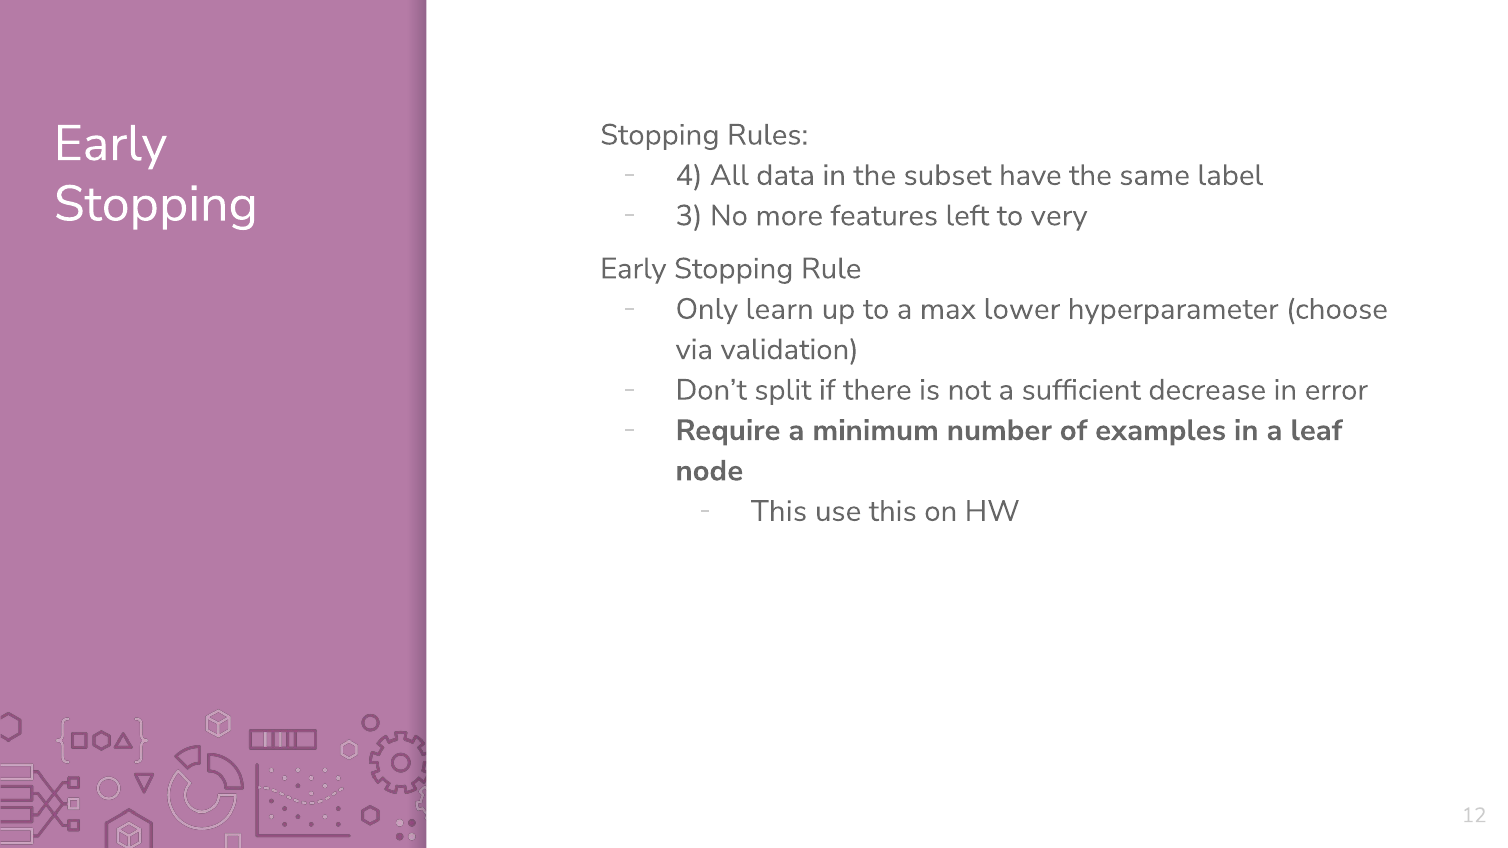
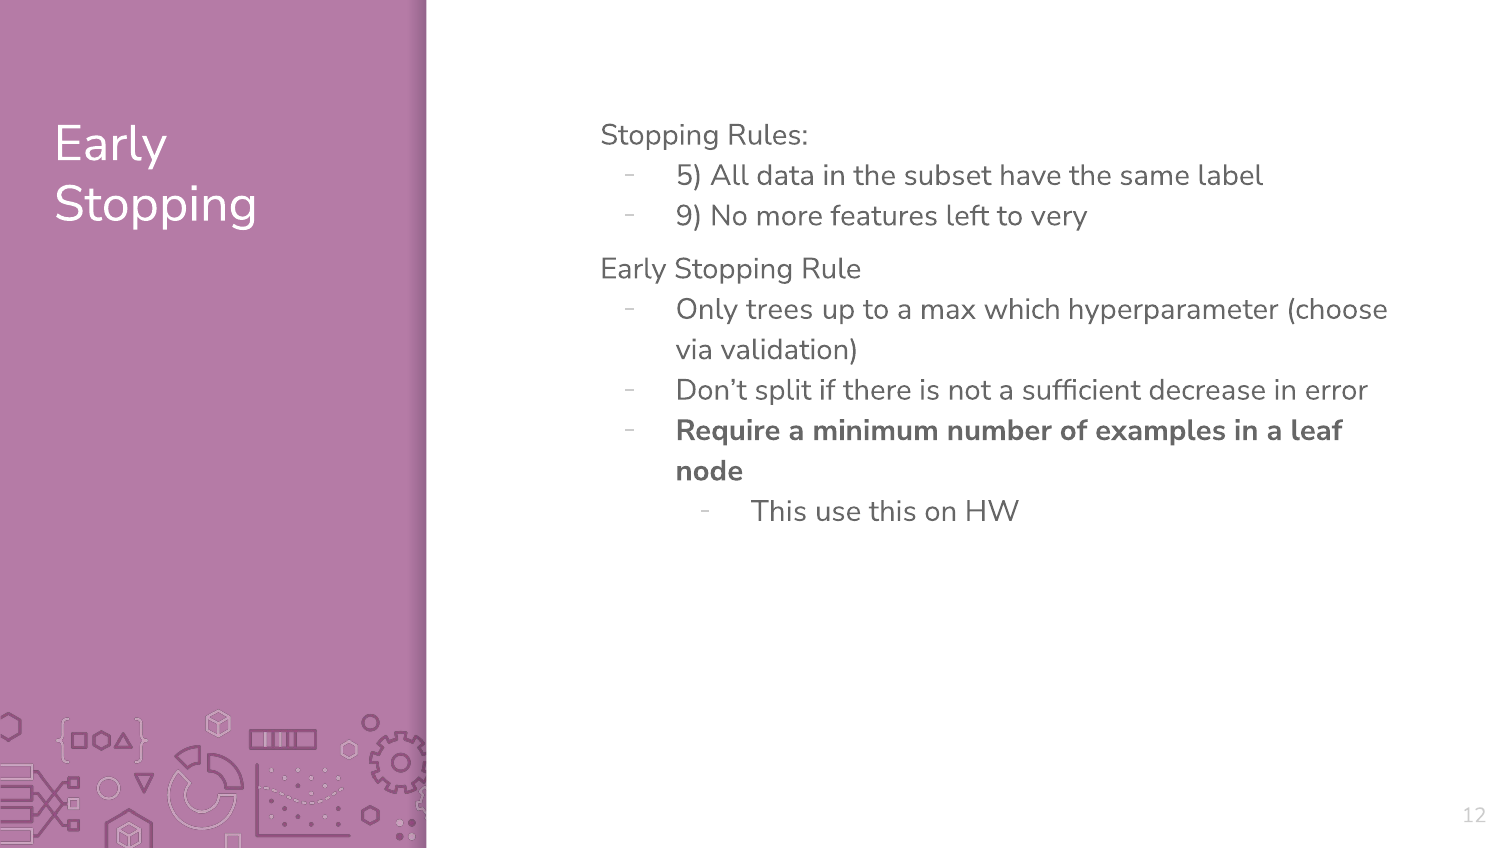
4: 4 -> 5
3: 3 -> 9
learn: learn -> trees
lower: lower -> which
